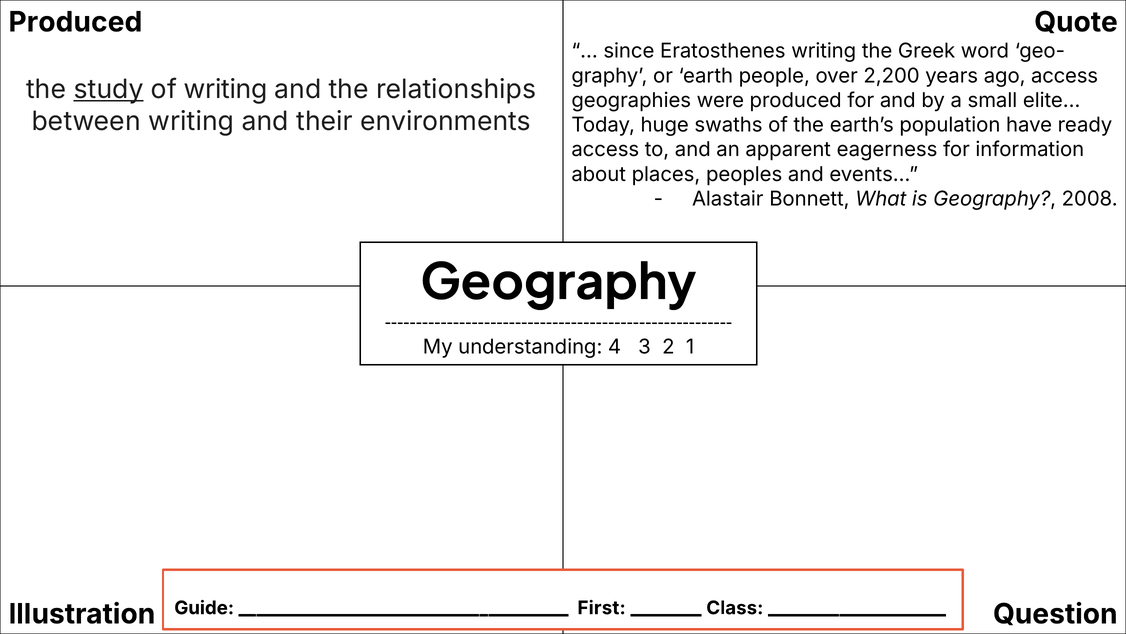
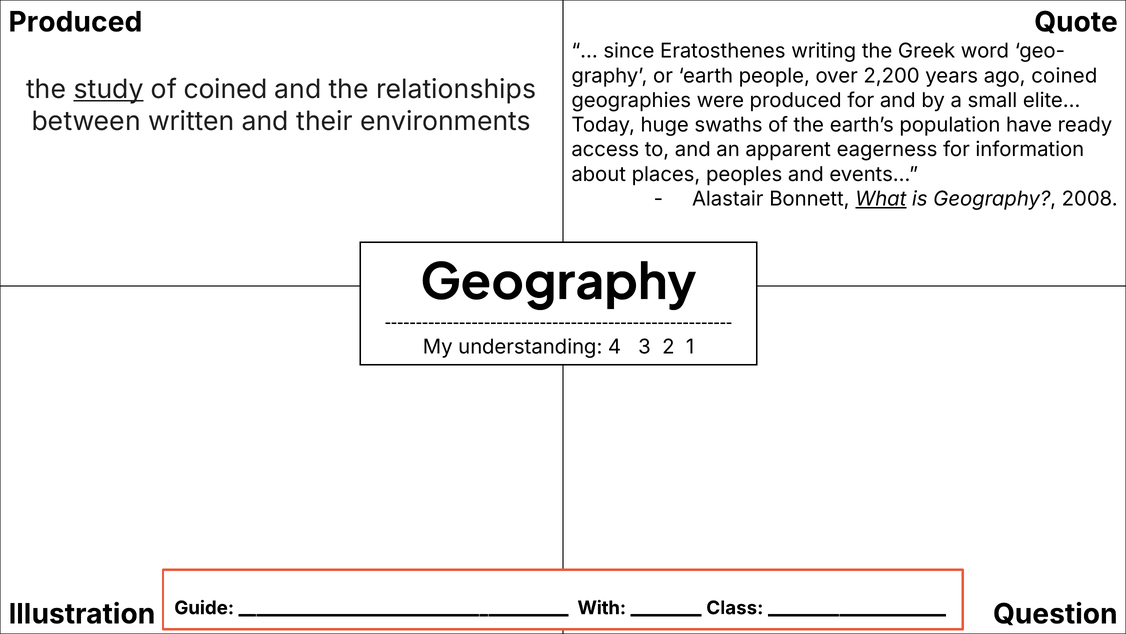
ago access: access -> coined
of writing: writing -> coined
between writing: writing -> written
What underline: none -> present
First: First -> With
